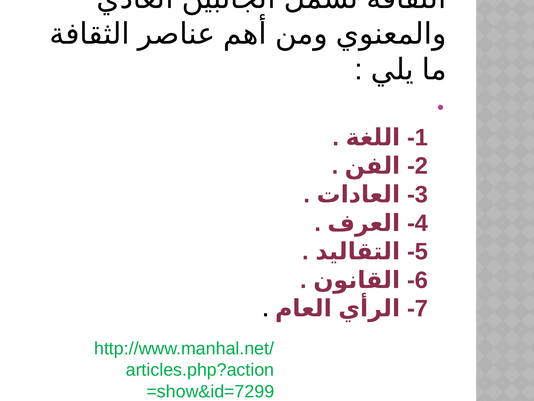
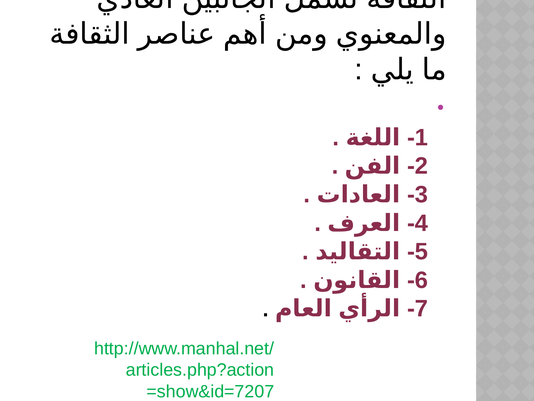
=show&id=7299: =show&id=7299 -> =show&id=7207
